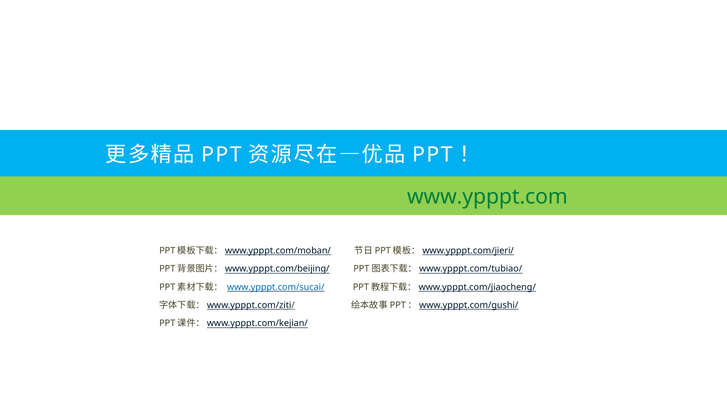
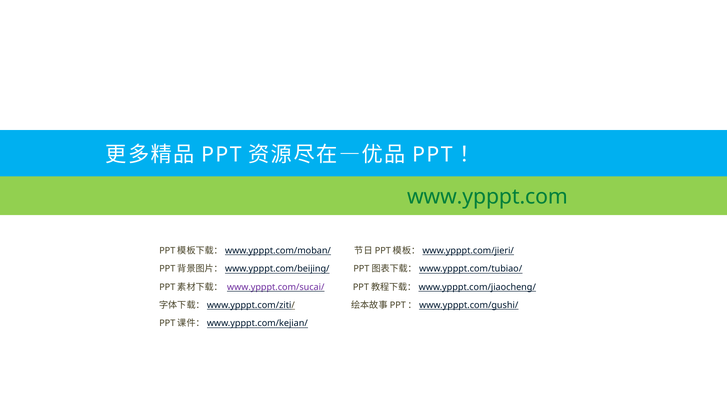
www.ypppt.com/sucai/ colour: blue -> purple
